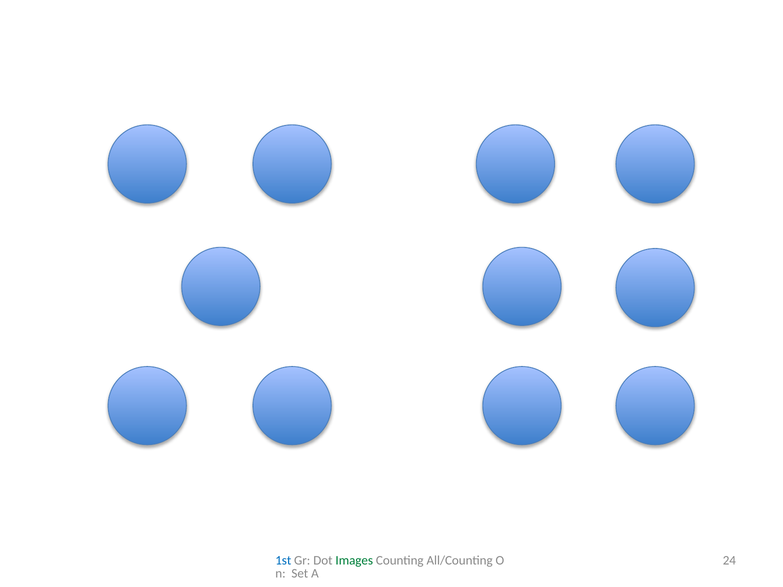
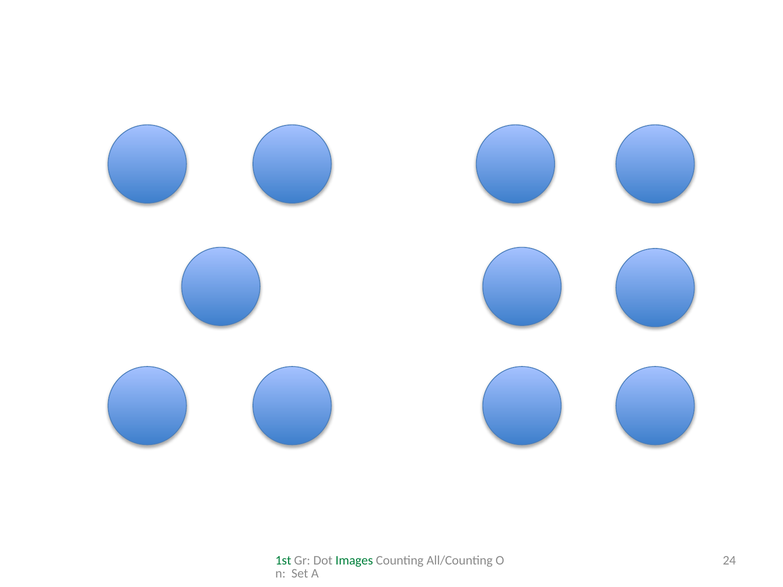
1st colour: blue -> green
